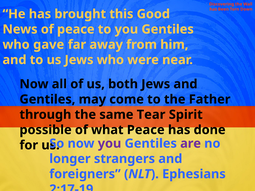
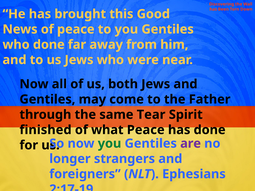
who gave: gave -> done
possible: possible -> finished
you at (110, 144) colour: purple -> green
